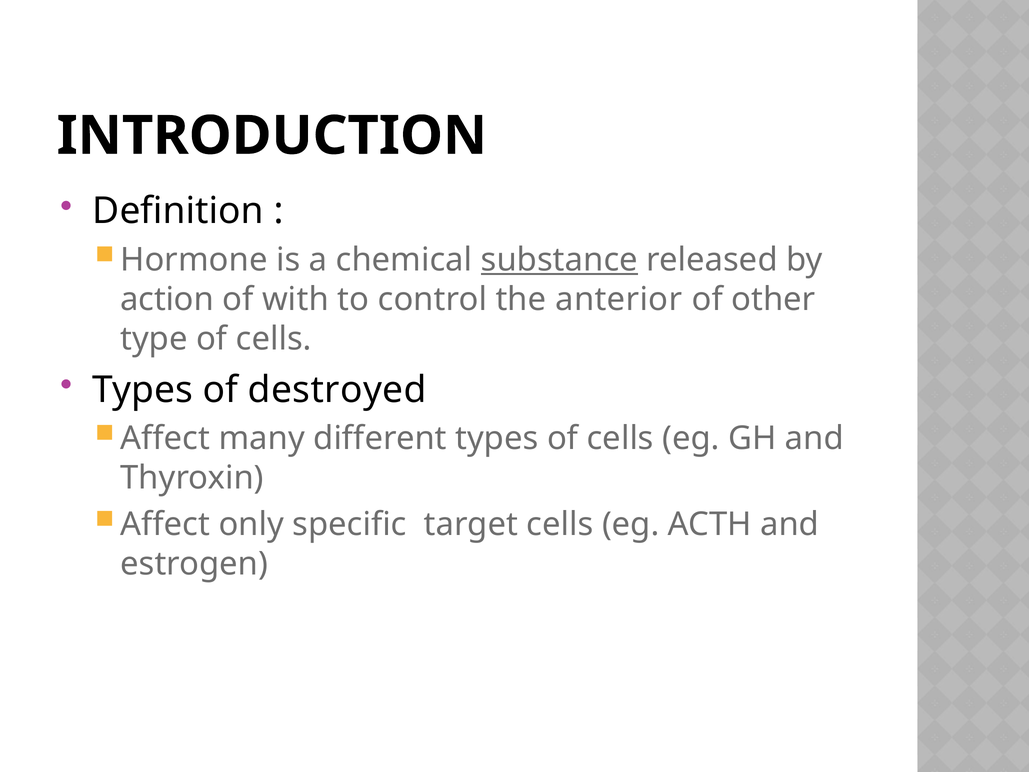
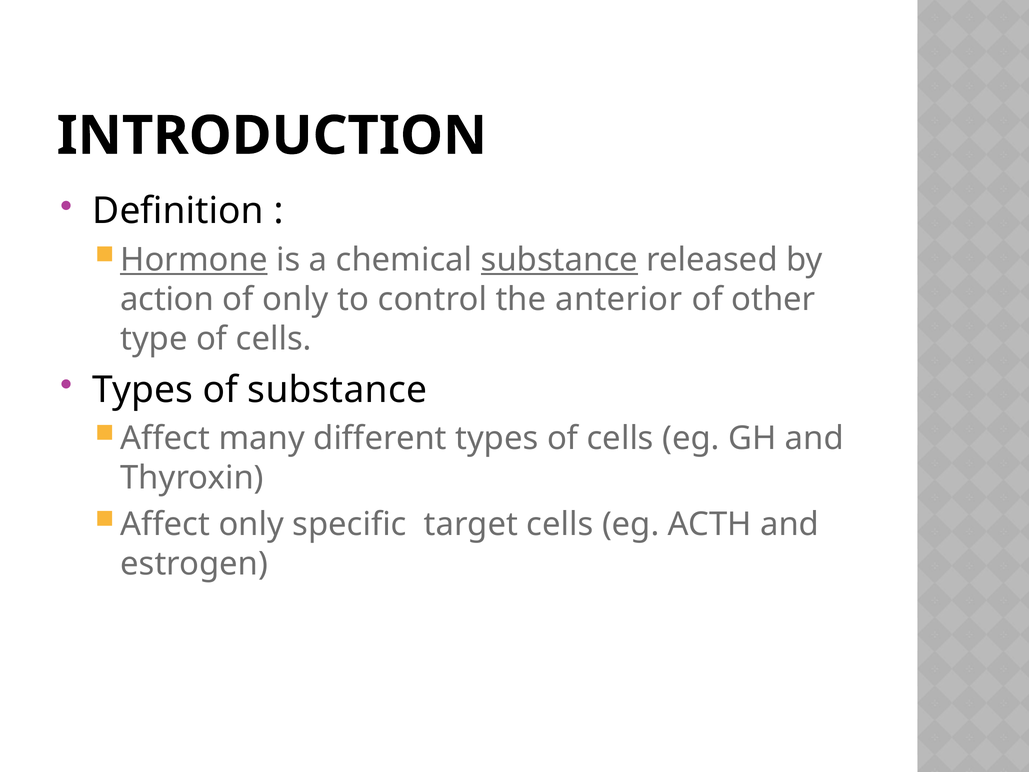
Hormone underline: none -> present
of with: with -> only
of destroyed: destroyed -> substance
